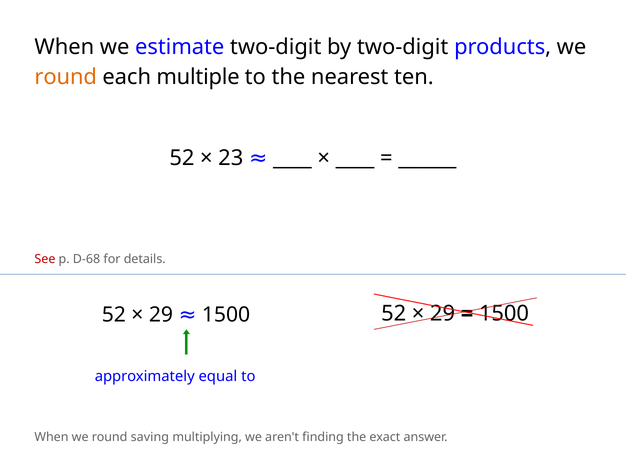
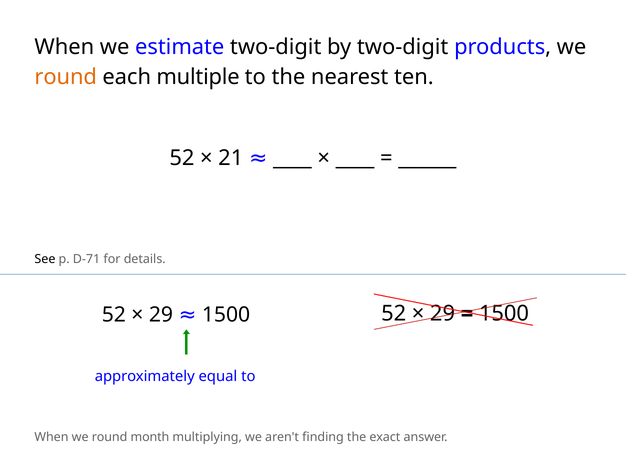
23: 23 -> 21
See colour: red -> black
D-68: D-68 -> D-71
saving: saving -> month
